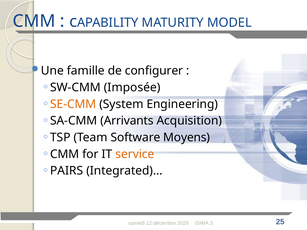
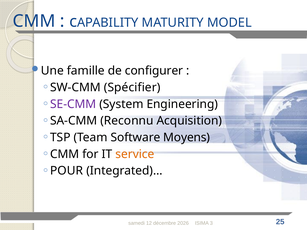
Imposée: Imposée -> Spécifier
SE-CMM colour: orange -> purple
Arrivants: Arrivants -> Reconnu
PAIRS: PAIRS -> POUR
